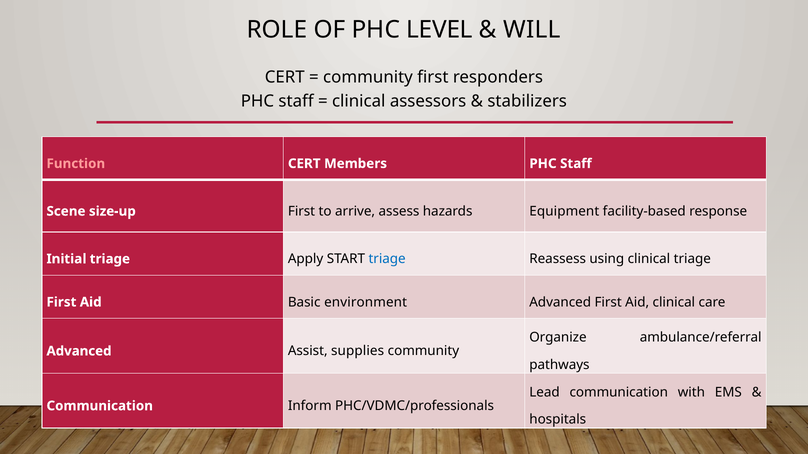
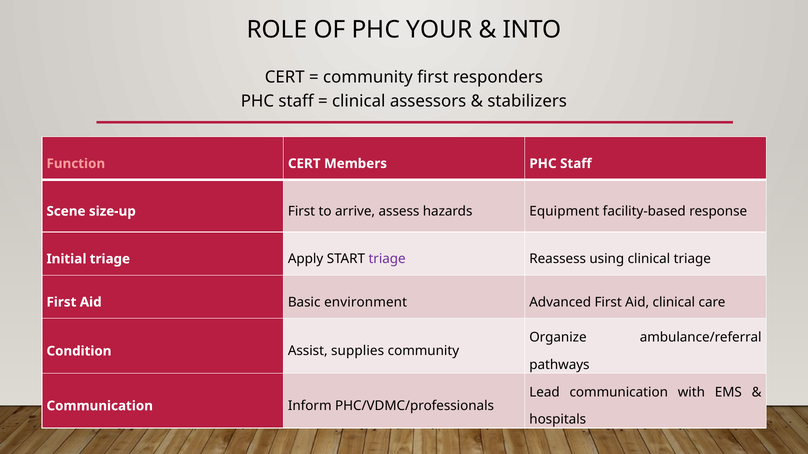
LEVEL: LEVEL -> YOUR
WILL: WILL -> INTO
triage at (387, 259) colour: blue -> purple
Advanced at (79, 351): Advanced -> Condition
